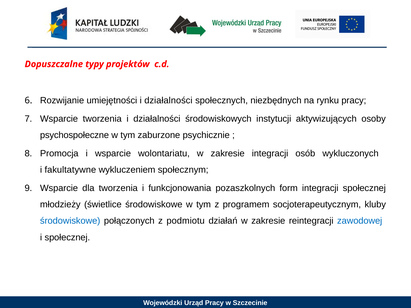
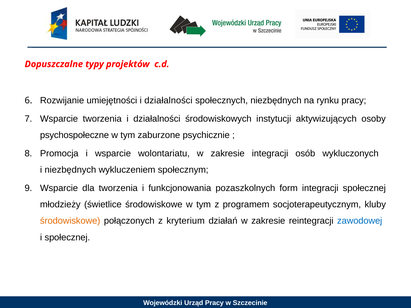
i fakultatywne: fakultatywne -> niezbędnych
środowiskowe at (70, 221) colour: blue -> orange
podmiotu: podmiotu -> kryterium
